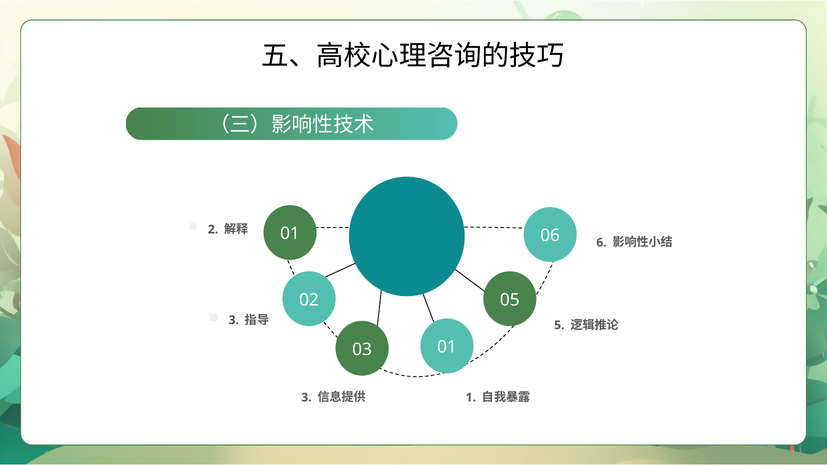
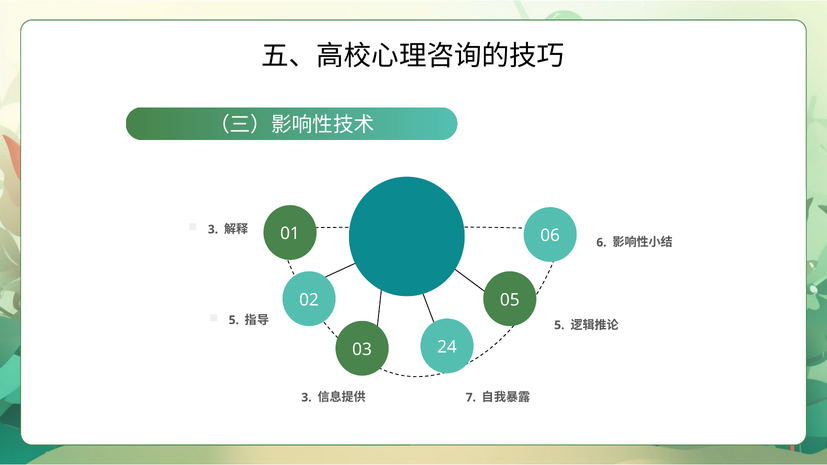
2 at (213, 230): 2 -> 3
3 at (234, 320): 3 -> 5
03 01: 01 -> 24
1: 1 -> 7
